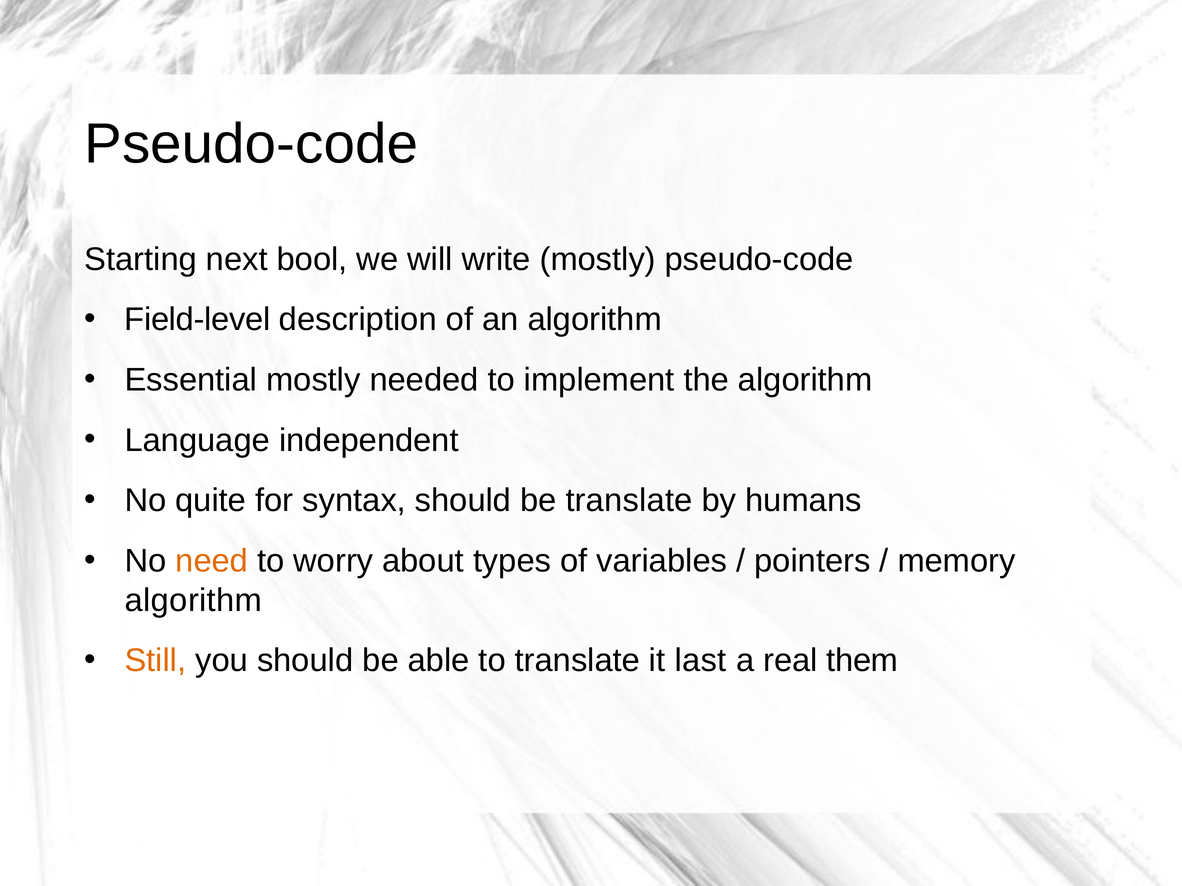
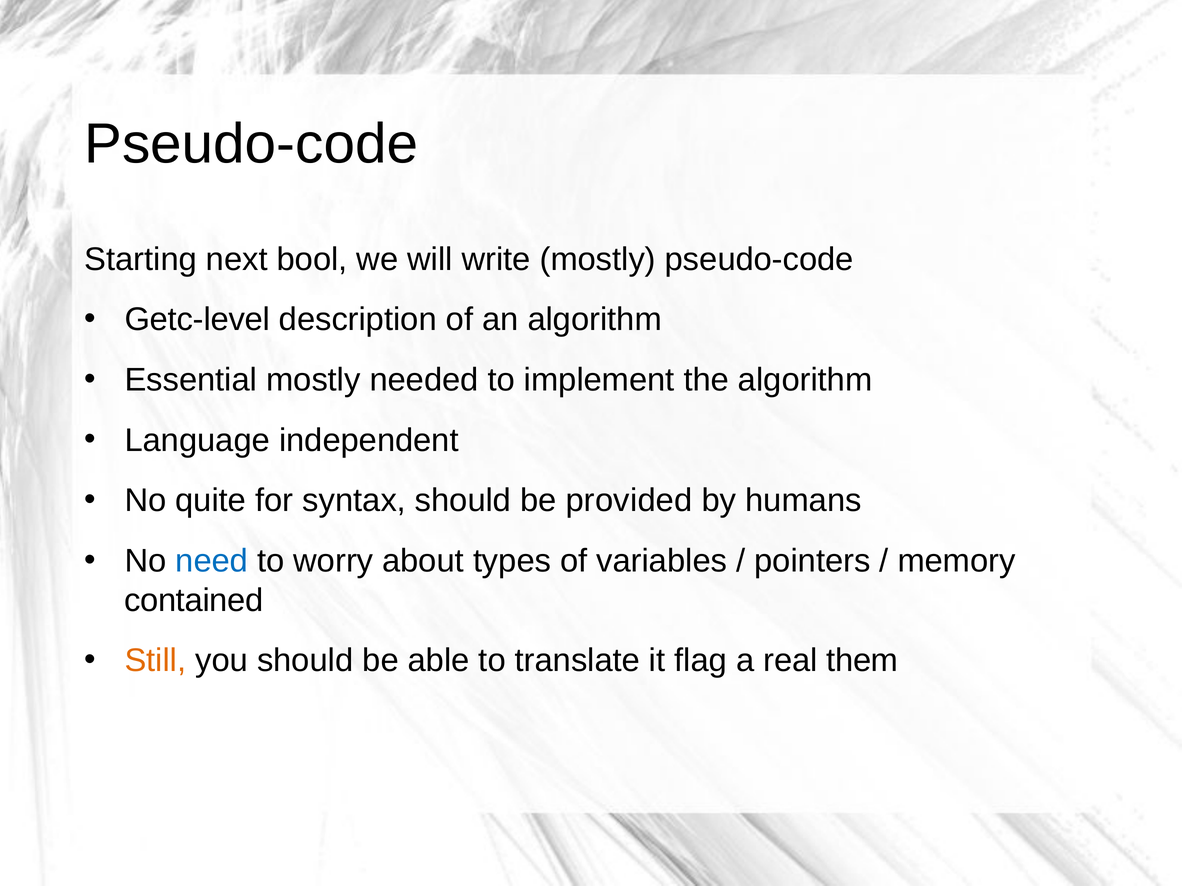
Field-level: Field-level -> Getc-level
be translate: translate -> provided
need colour: orange -> blue
algorithm at (193, 601): algorithm -> contained
last: last -> flag
